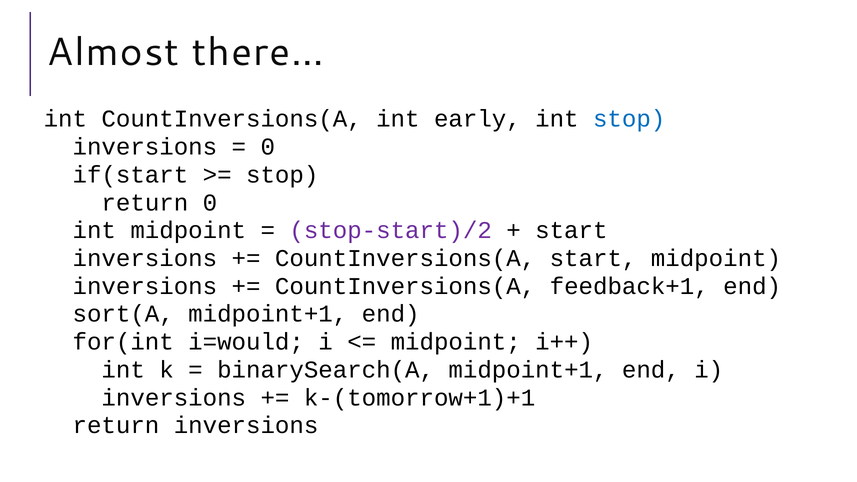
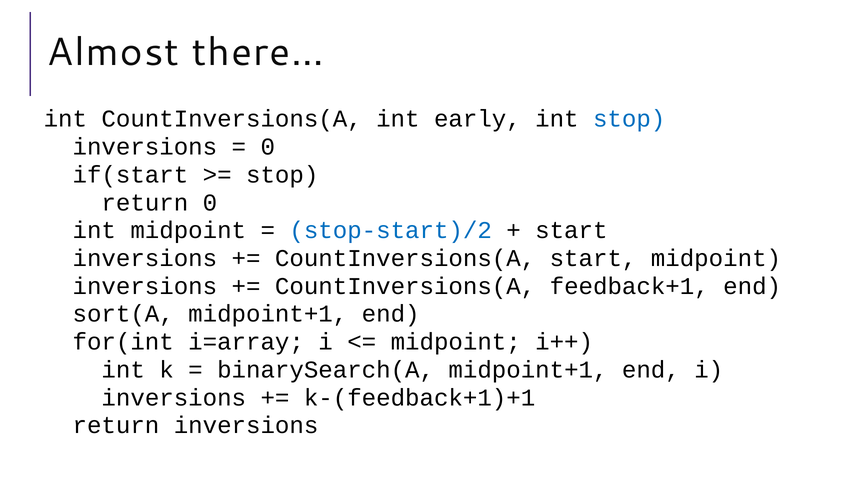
stop-start)/2 colour: purple -> blue
i=would: i=would -> i=array
k-(tomorrow+1)+1: k-(tomorrow+1)+1 -> k-(feedback+1)+1
